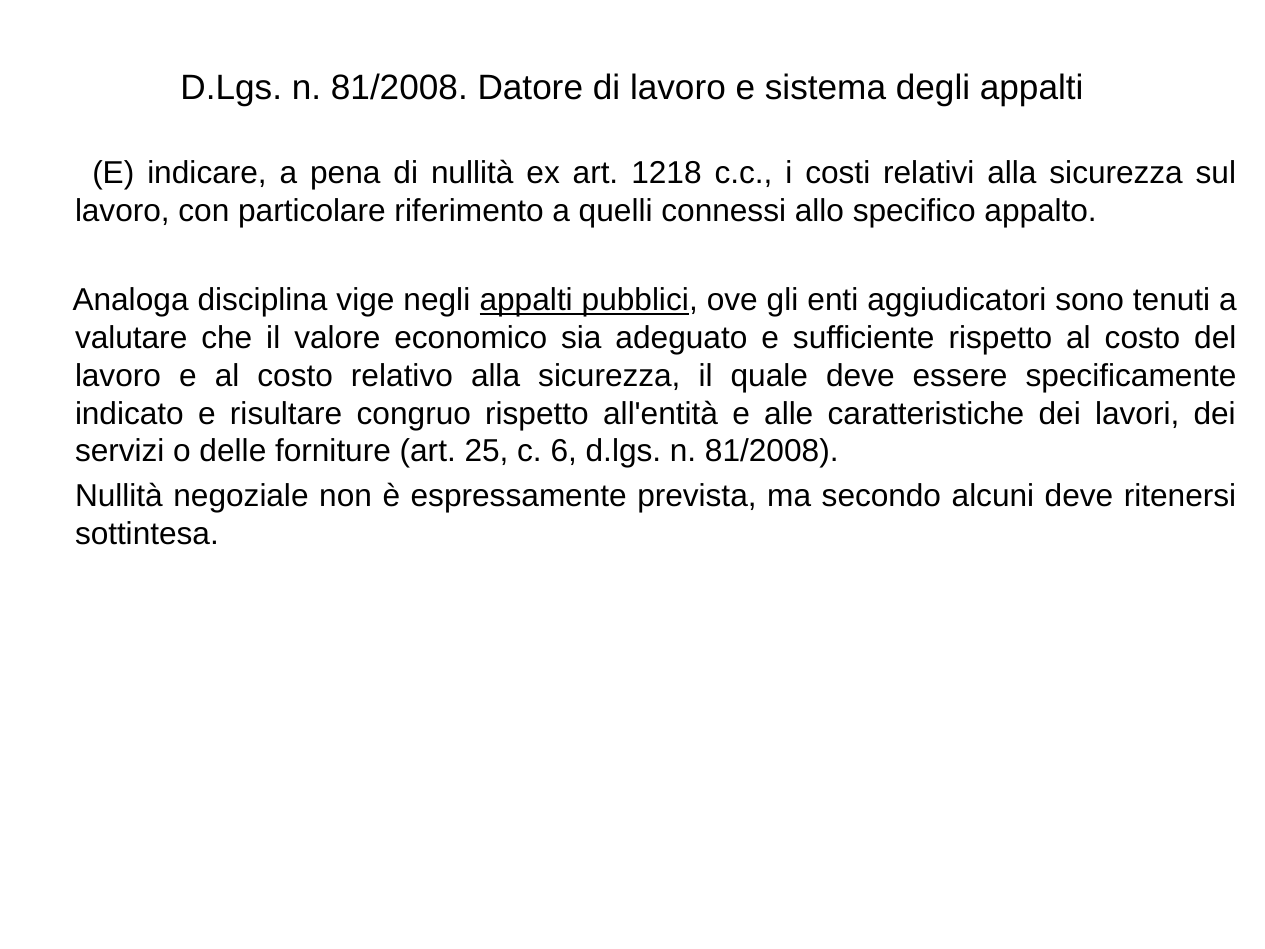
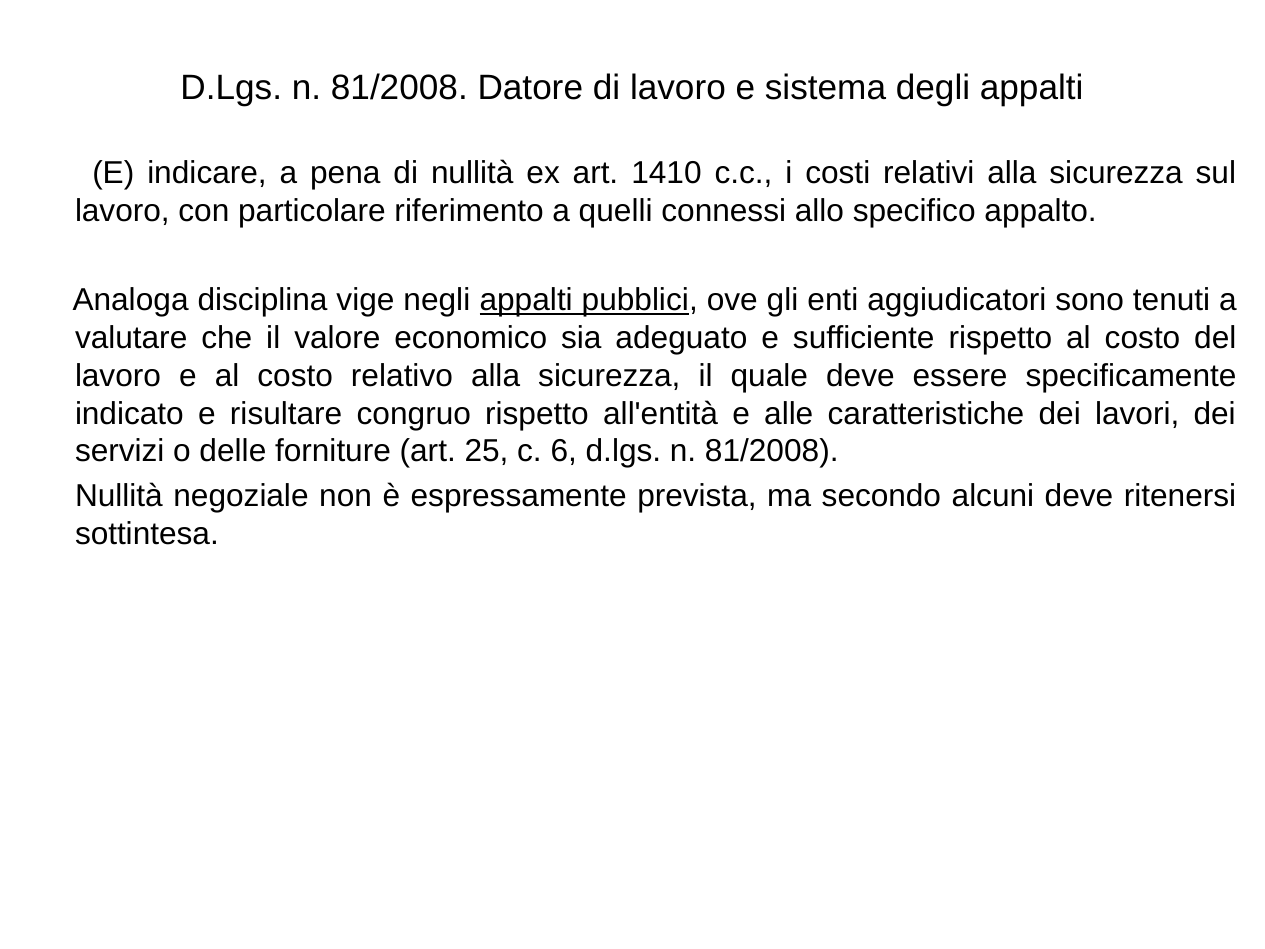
1218: 1218 -> 1410
